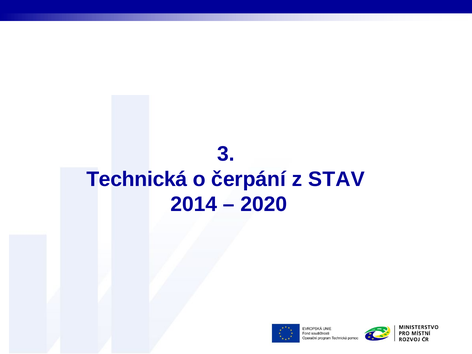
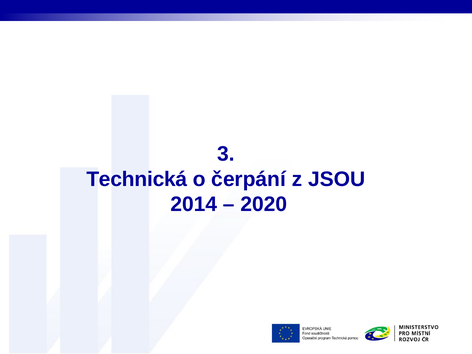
STAV: STAV -> JSOU
